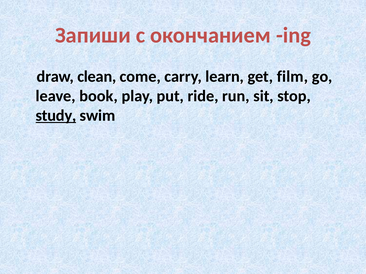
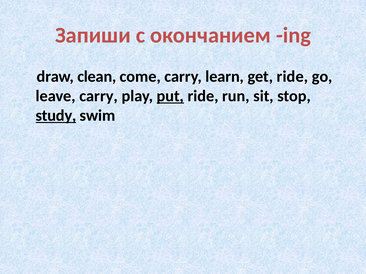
get film: film -> ride
leave book: book -> carry
put underline: none -> present
